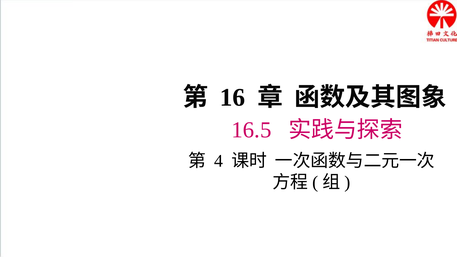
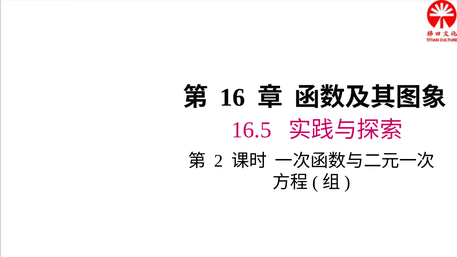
4: 4 -> 2
